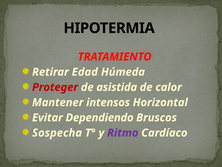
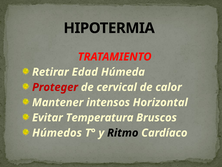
asistida: asistida -> cervical
Dependiendo: Dependiendo -> Temperatura
Sospecha: Sospecha -> Húmedos
Ritmo colour: purple -> black
